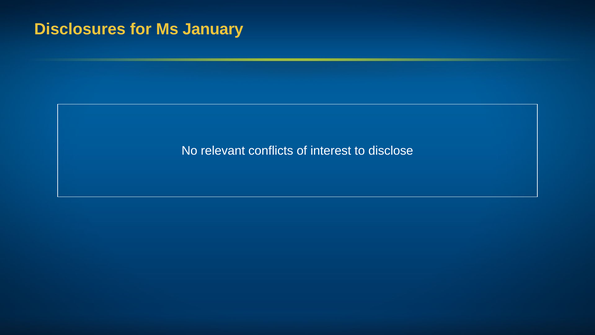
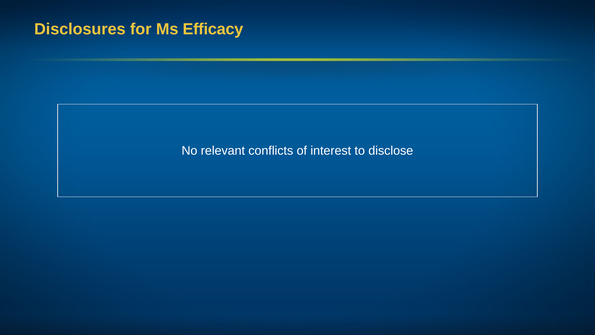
January: January -> Efficacy
